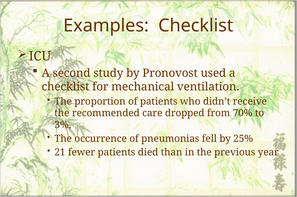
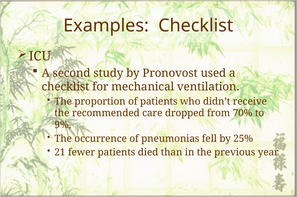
3%: 3% -> 9%
